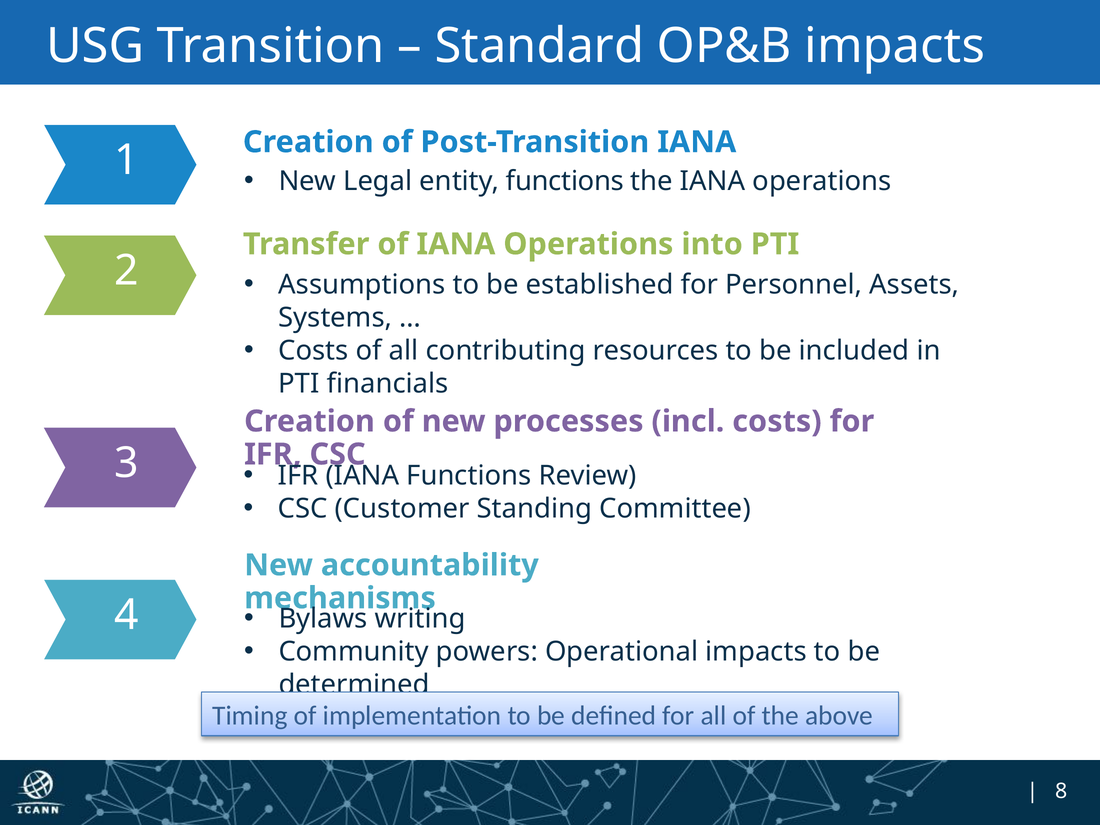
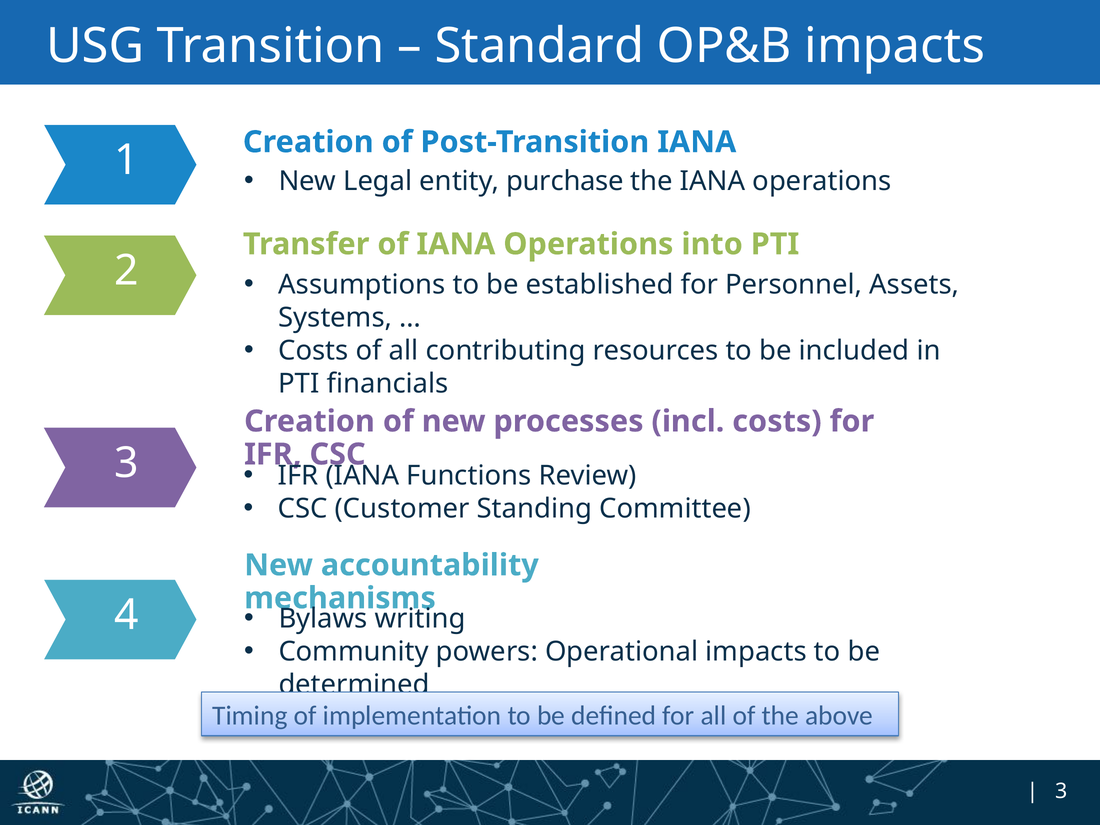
entity functions: functions -> purchase
8 at (1061, 791): 8 -> 3
